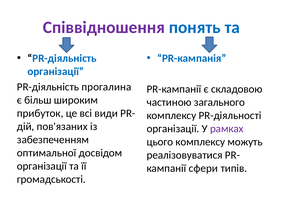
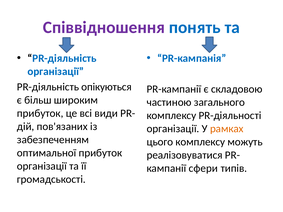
прогалина: прогалина -> опікуються
рамках colour: purple -> orange
оптимальної досвідом: досвідом -> прибуток
